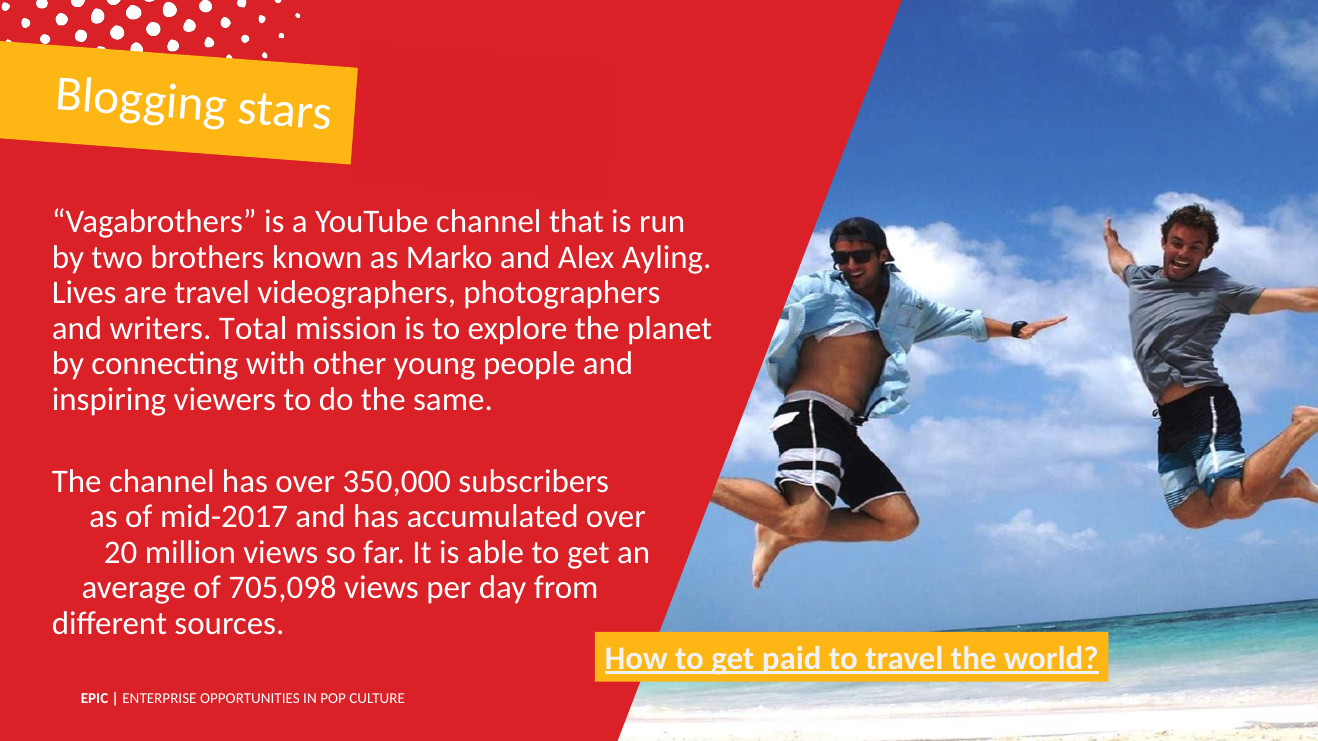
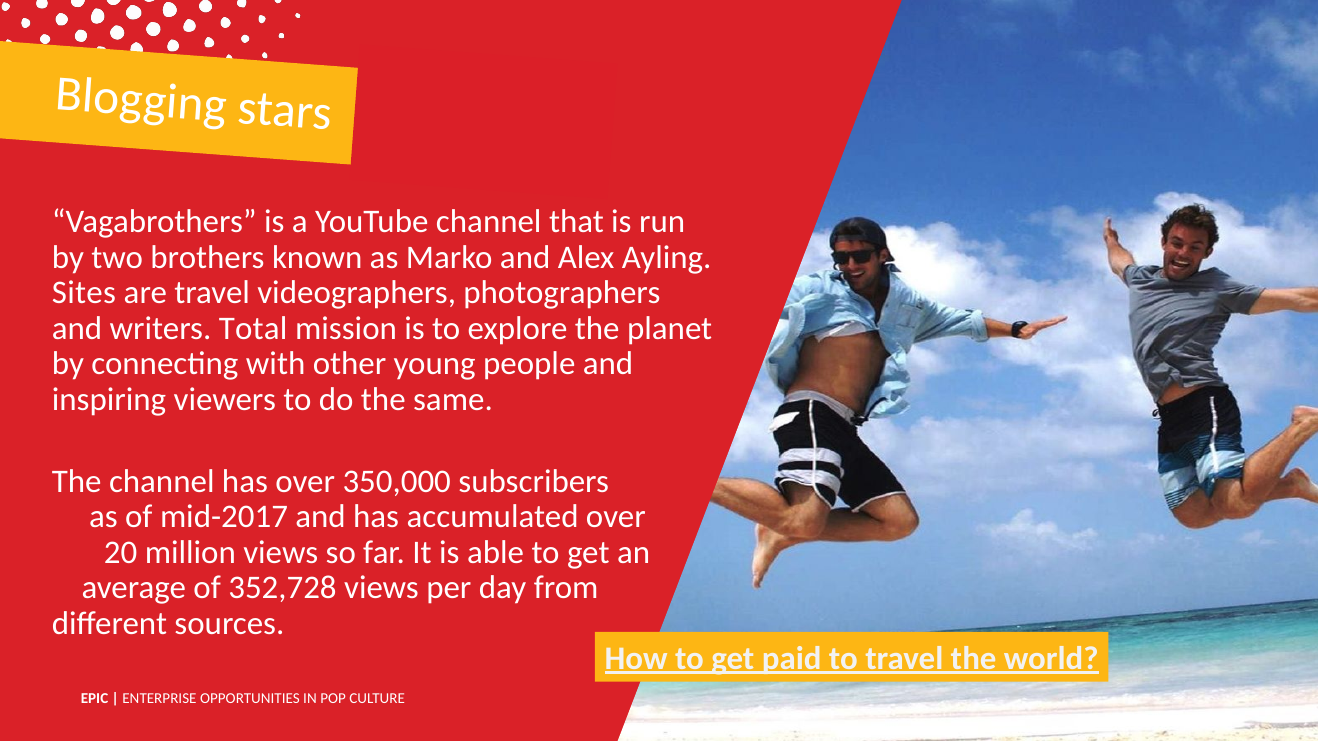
Lives: Lives -> Sites
705,098: 705,098 -> 352,728
